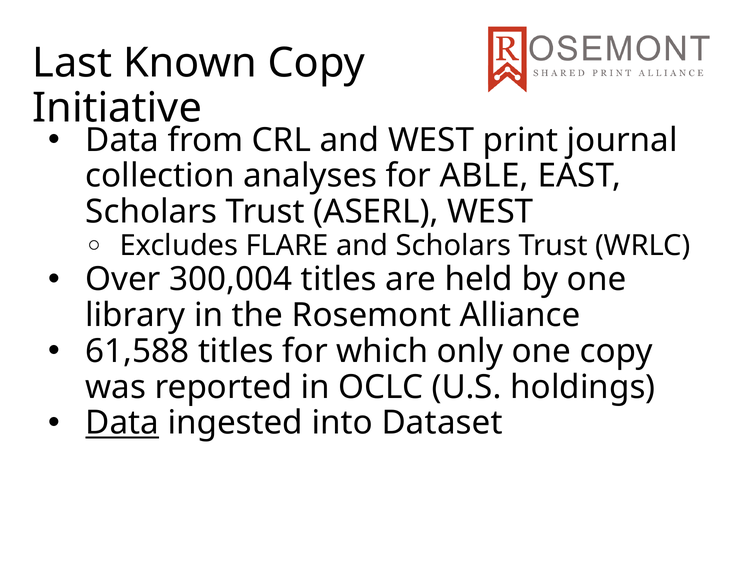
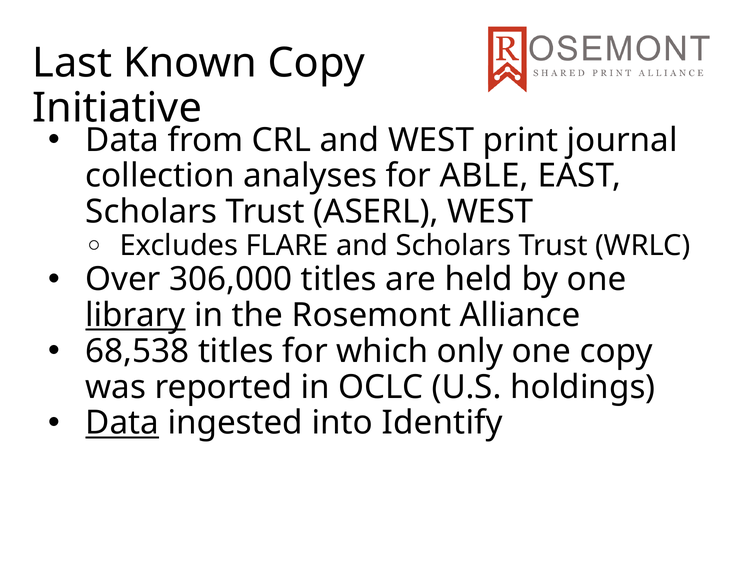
300,004: 300,004 -> 306,000
library underline: none -> present
61,588: 61,588 -> 68,538
Dataset: Dataset -> Identify
